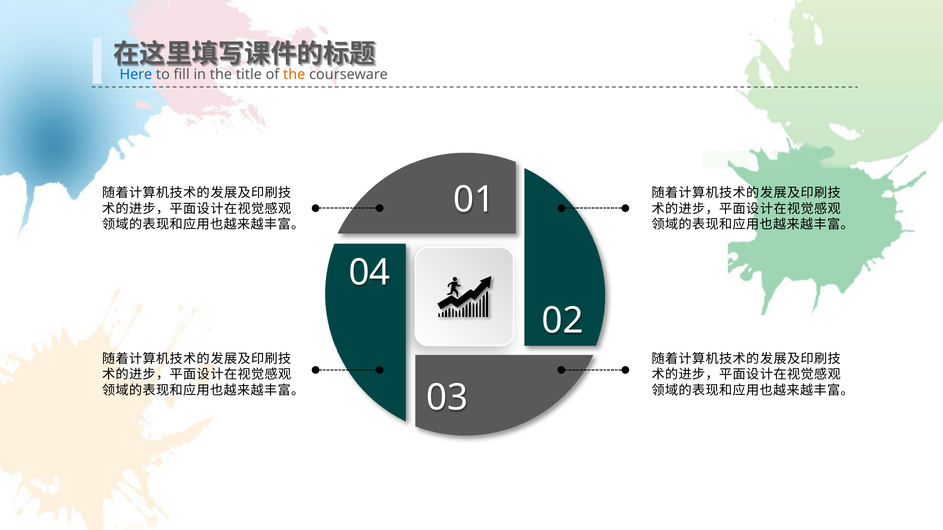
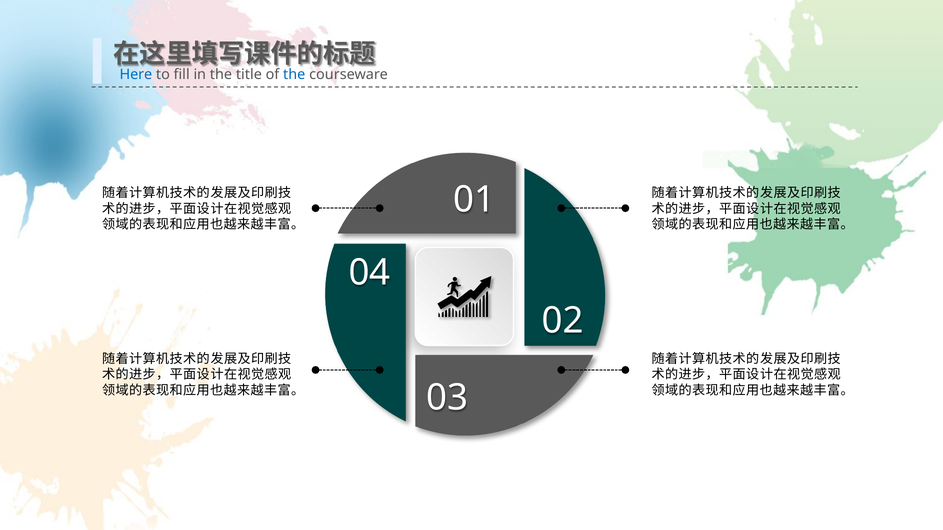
the at (294, 75) colour: orange -> blue
